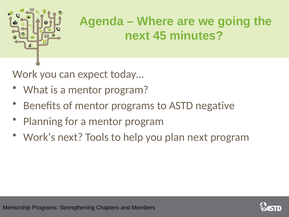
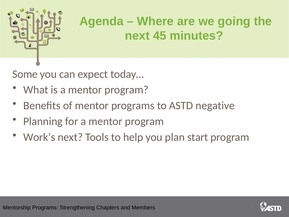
Work: Work -> Some
plan next: next -> start
